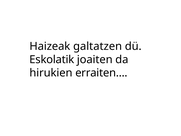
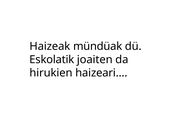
galtatzen: galtatzen -> mündüak
erraiten…: erraiten… -> haizeari…
